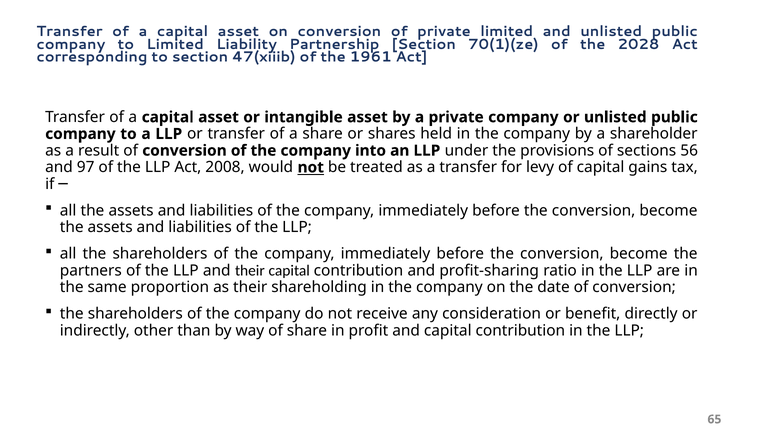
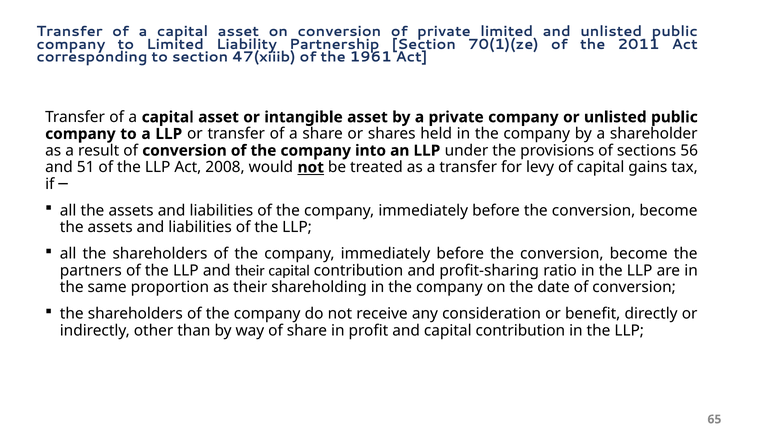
2028: 2028 -> 2011
97: 97 -> 51
